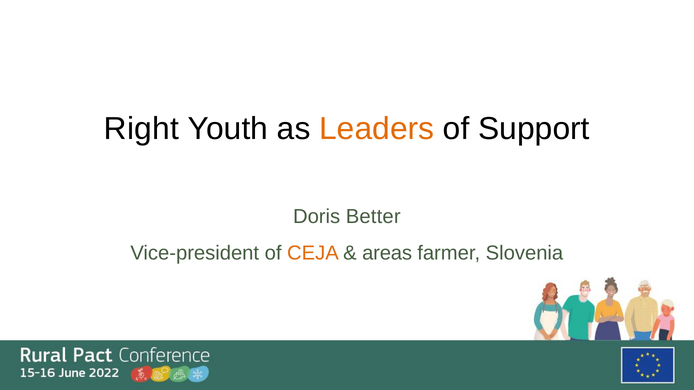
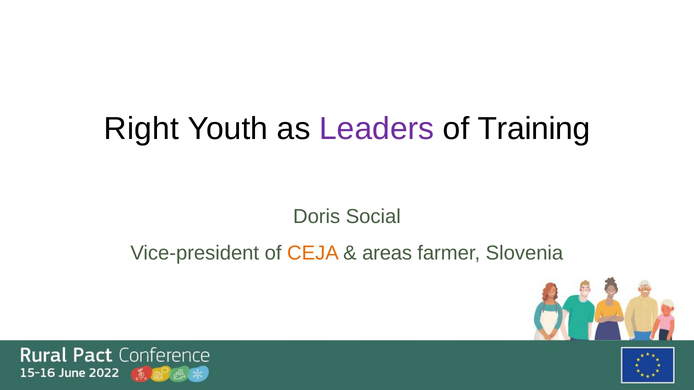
Leaders colour: orange -> purple
Support: Support -> Training
Better: Better -> Social
